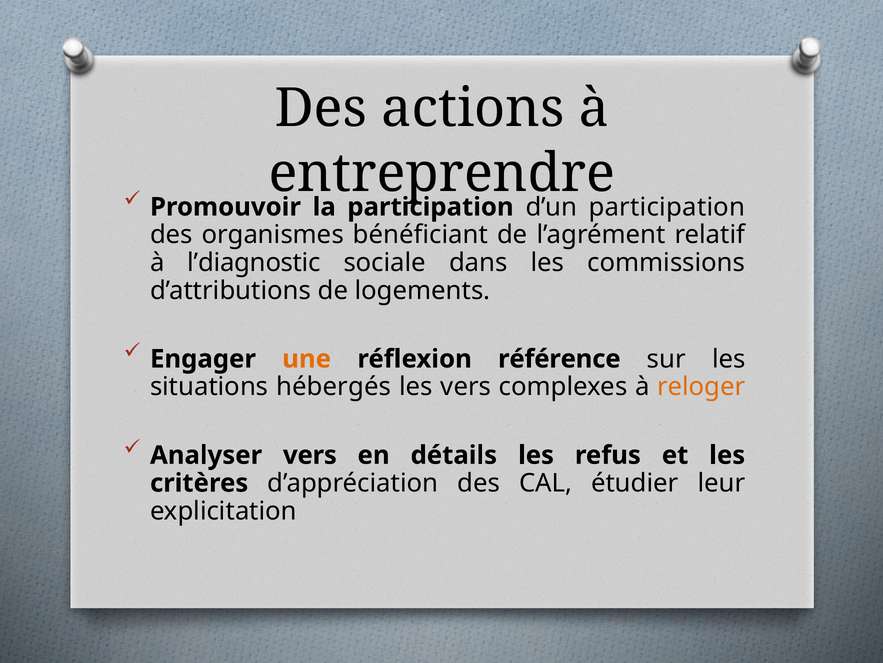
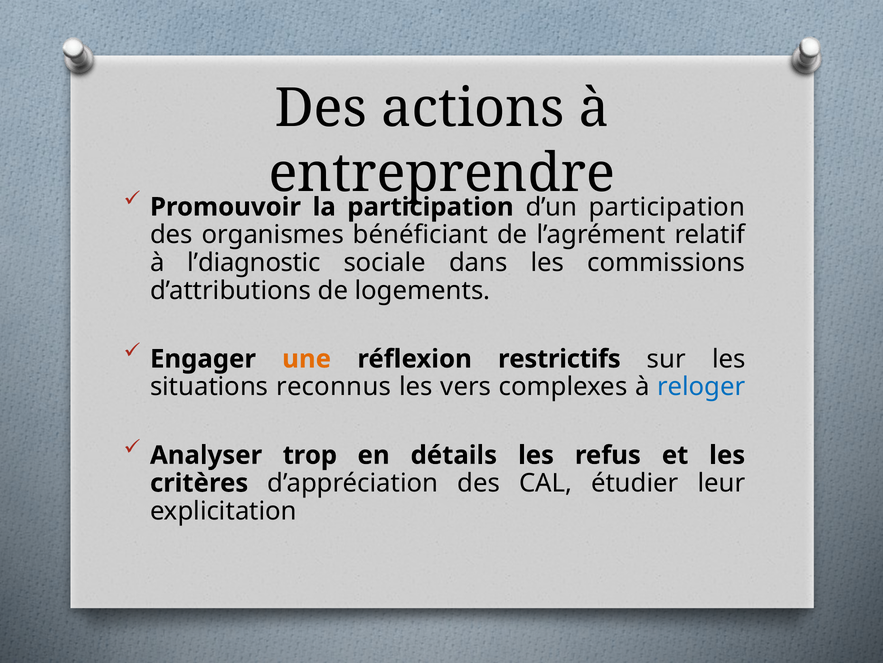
référence: référence -> restrictifs
hébergés: hébergés -> reconnus
reloger colour: orange -> blue
Analyser vers: vers -> trop
